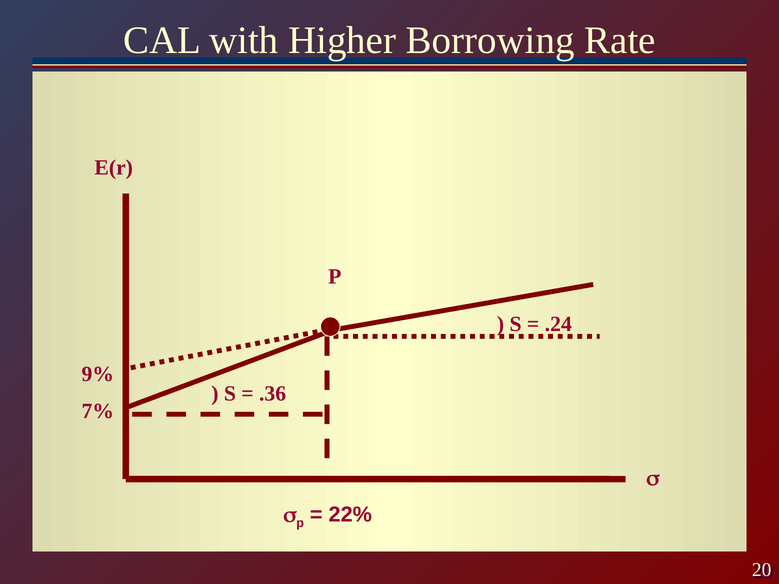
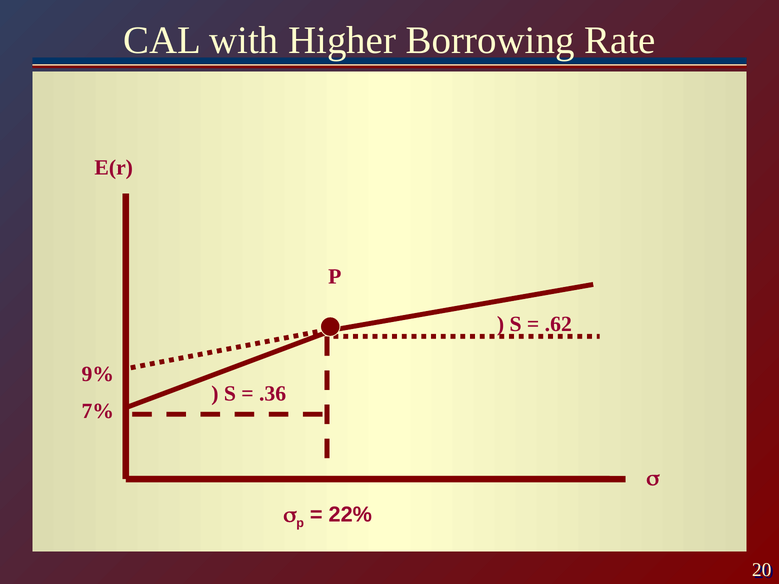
.24: .24 -> .62
